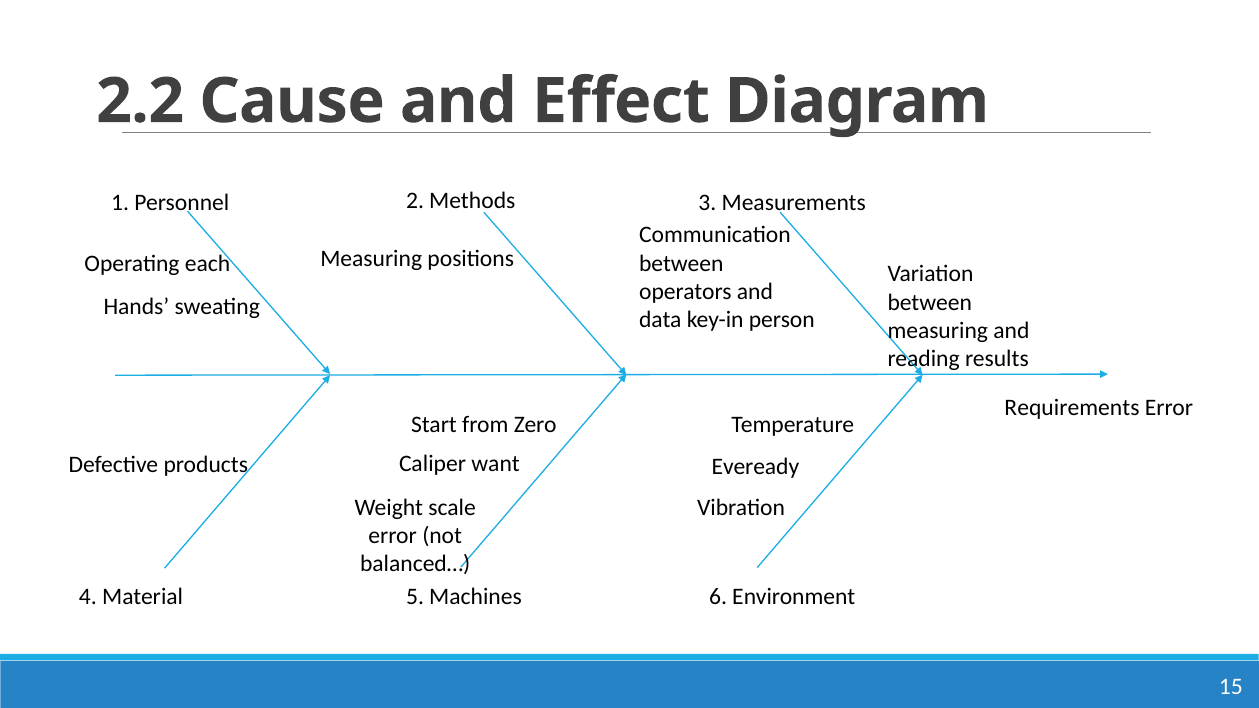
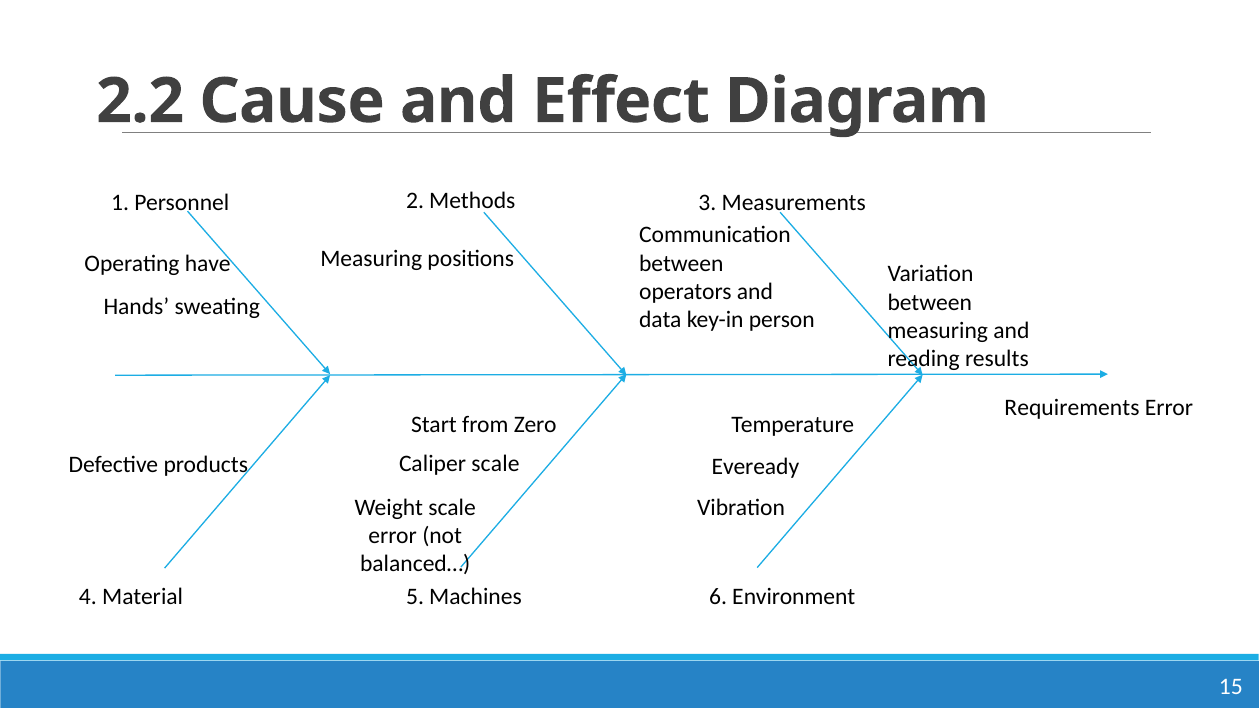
each: each -> have
Caliper want: want -> scale
